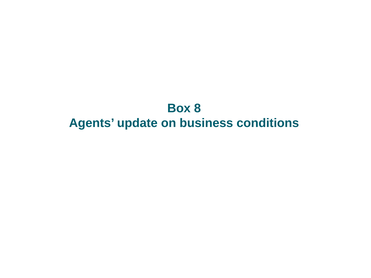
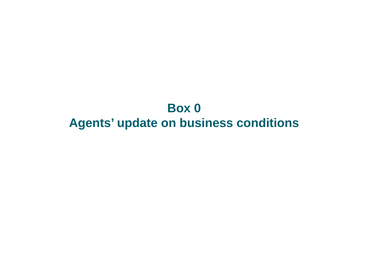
8: 8 -> 0
